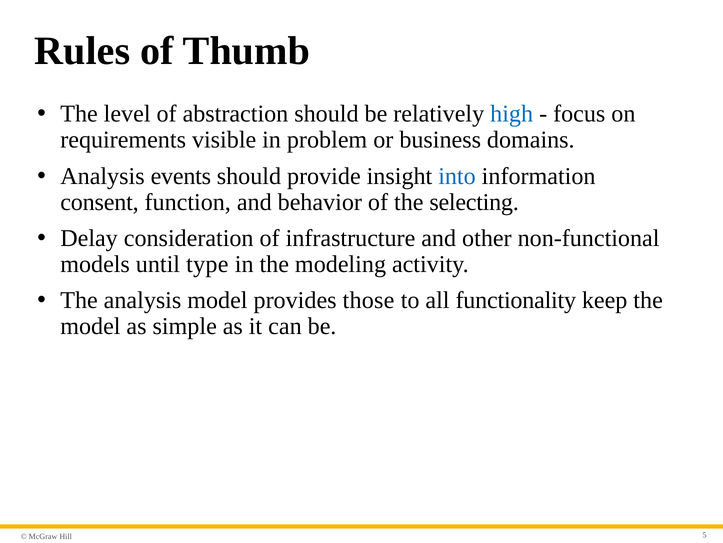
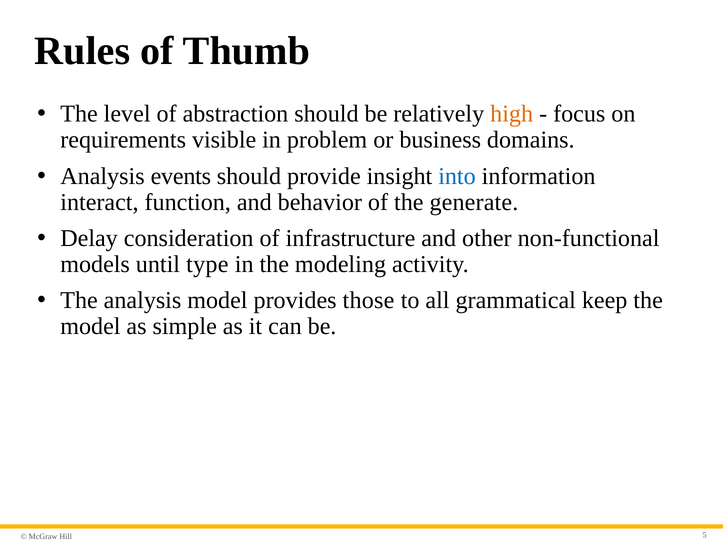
high colour: blue -> orange
consent: consent -> interact
selecting: selecting -> generate
functionality: functionality -> grammatical
